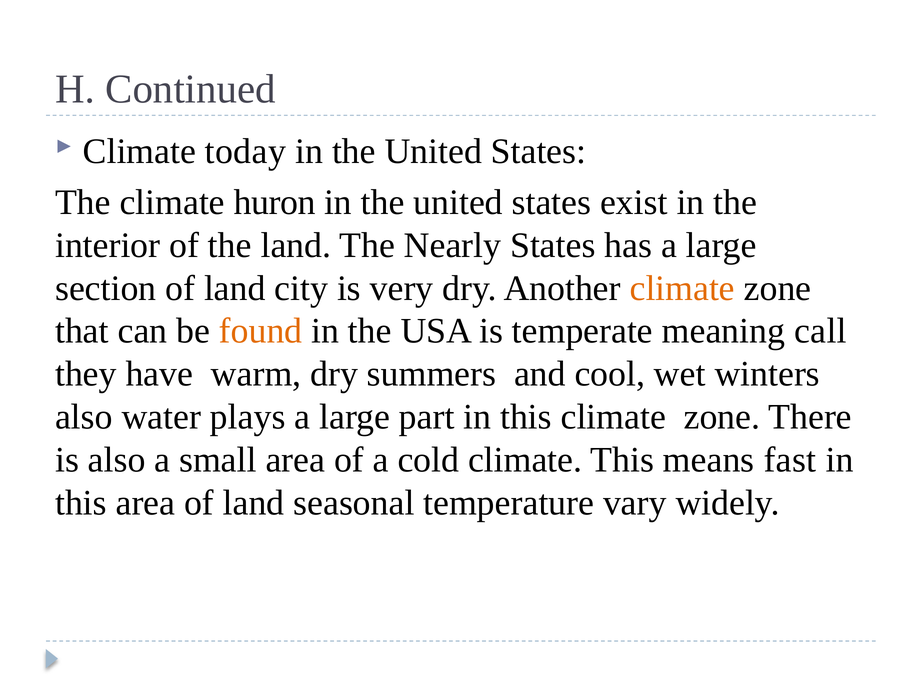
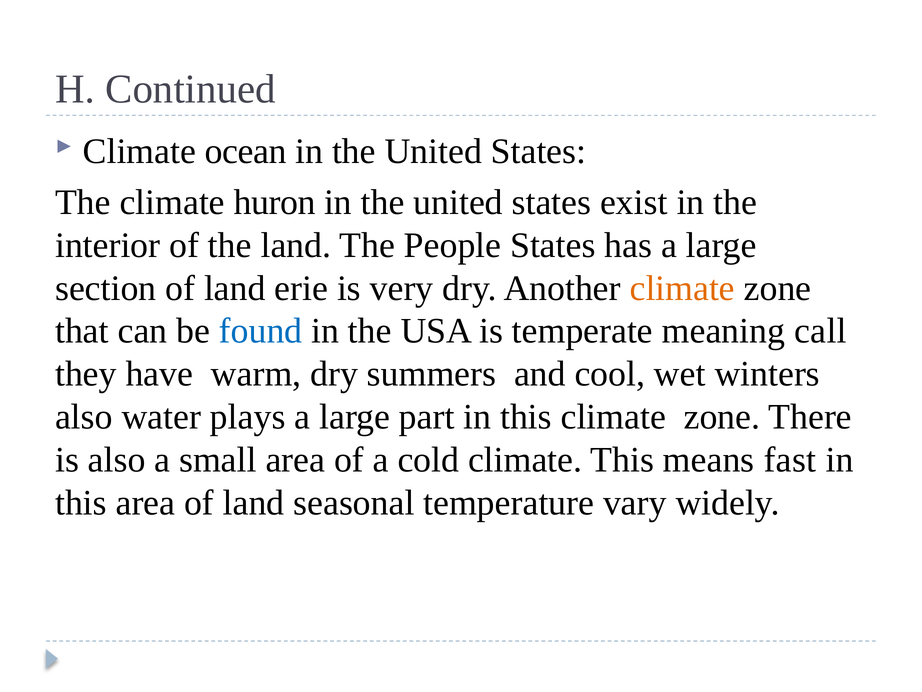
today: today -> ocean
Nearly: Nearly -> People
city: city -> erie
found colour: orange -> blue
